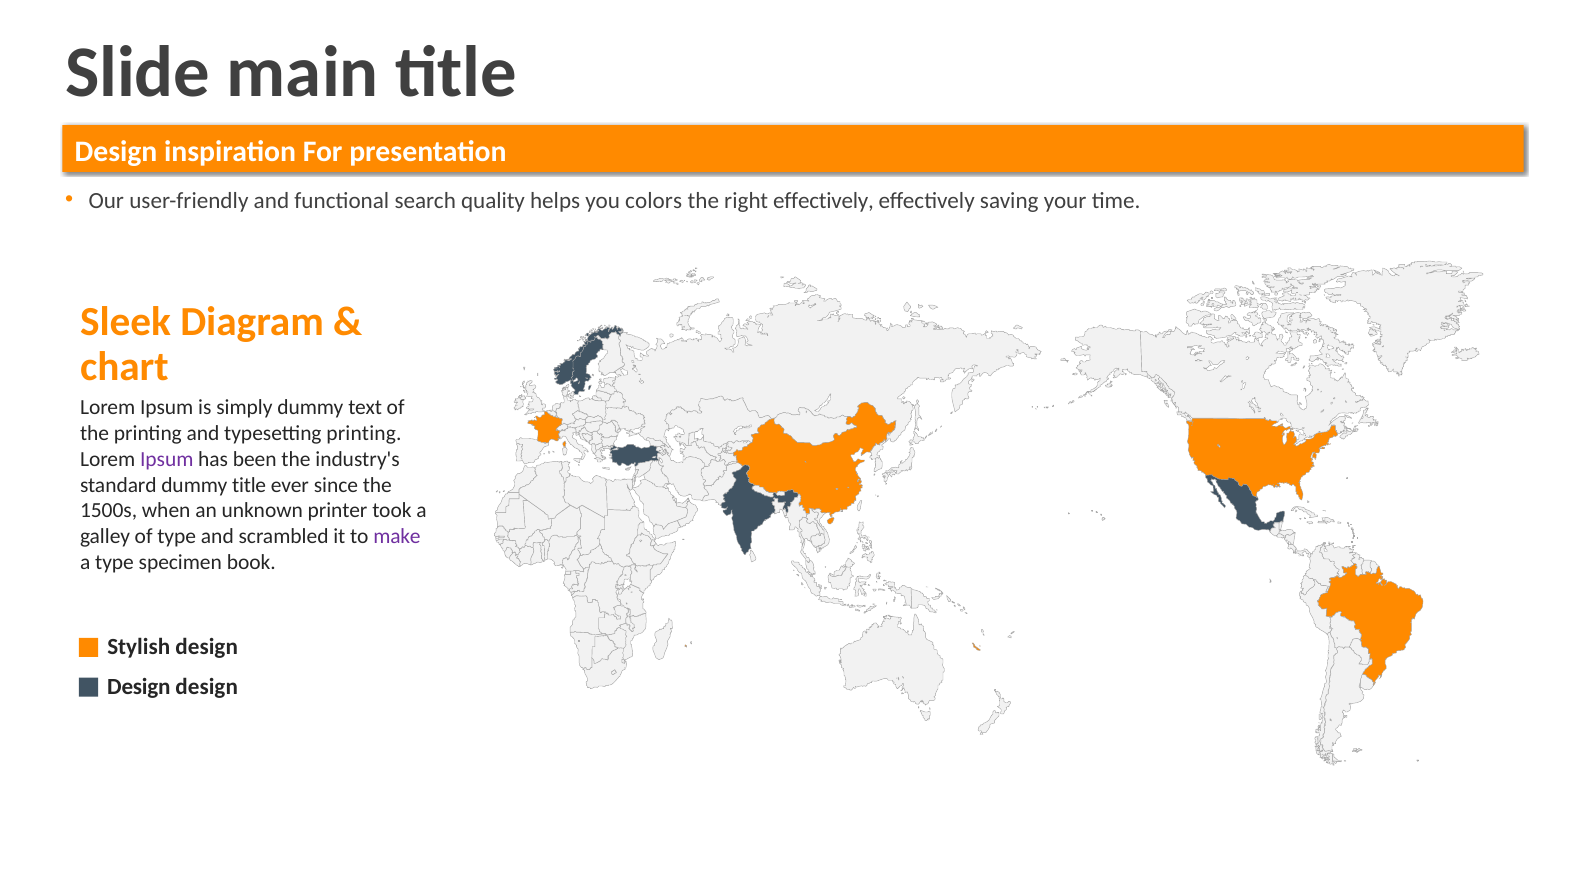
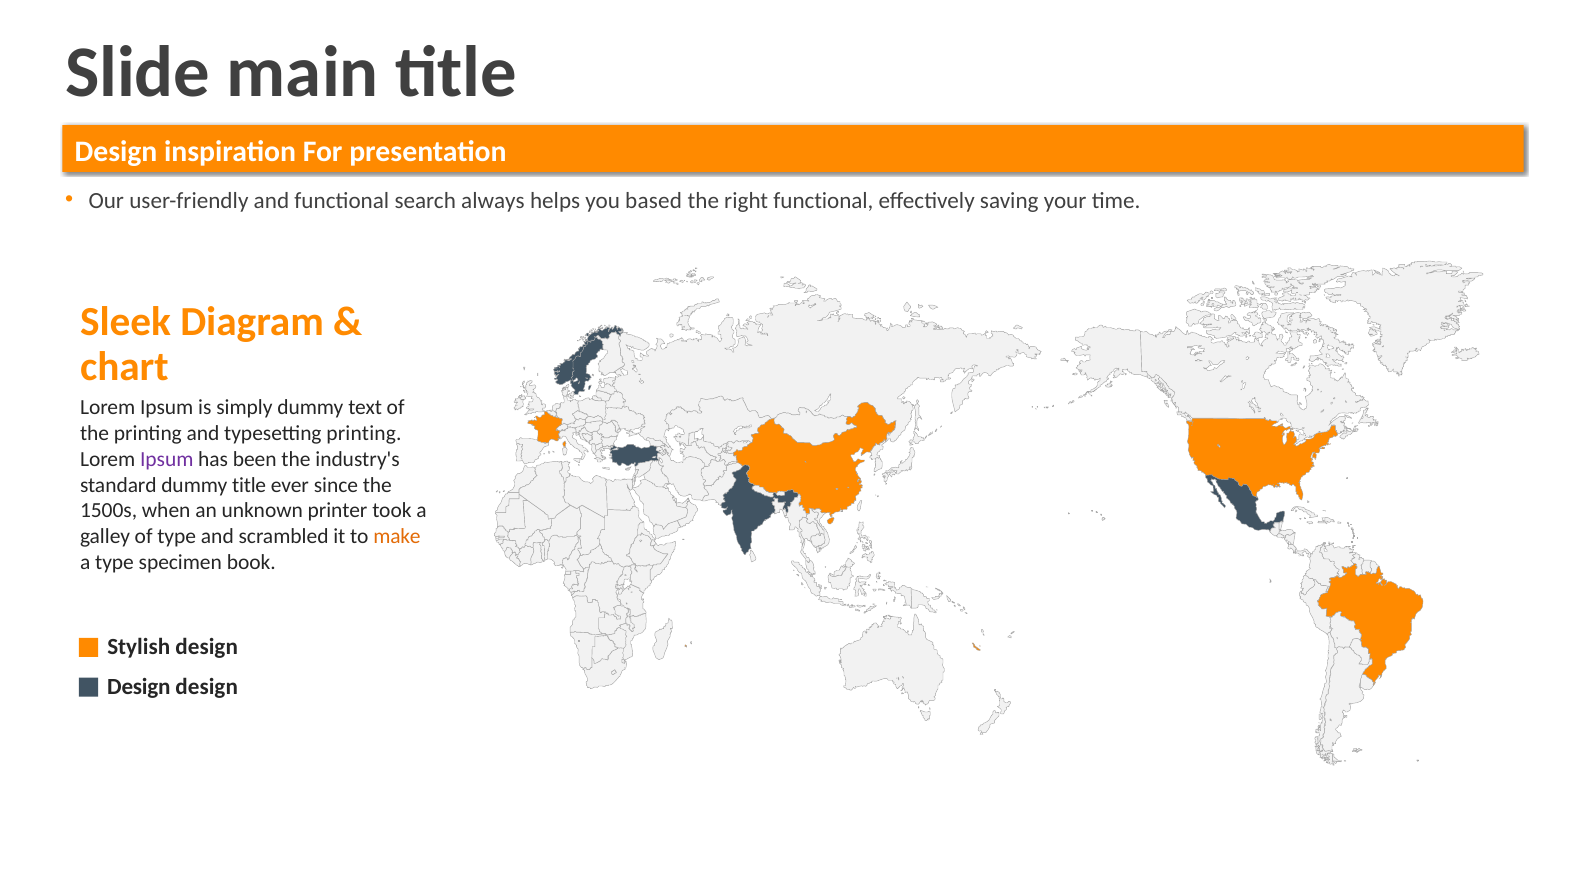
quality: quality -> always
colors: colors -> based
right effectively: effectively -> functional
make colour: purple -> orange
